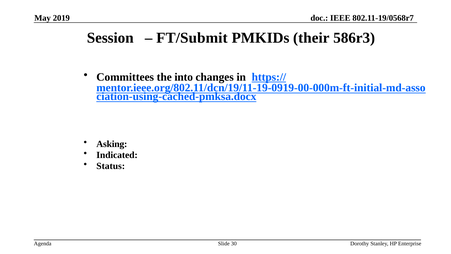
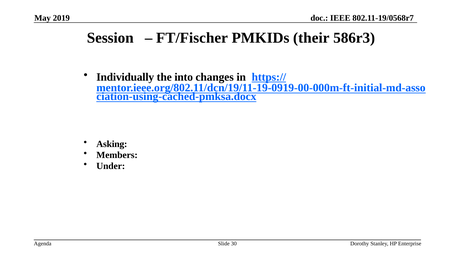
FT/Submit: FT/Submit -> FT/Fischer
Committees: Committees -> Individually
Indicated: Indicated -> Members
Status: Status -> Under
